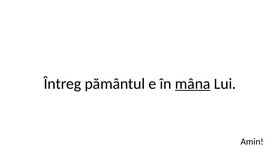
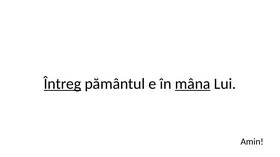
Întreg underline: none -> present
